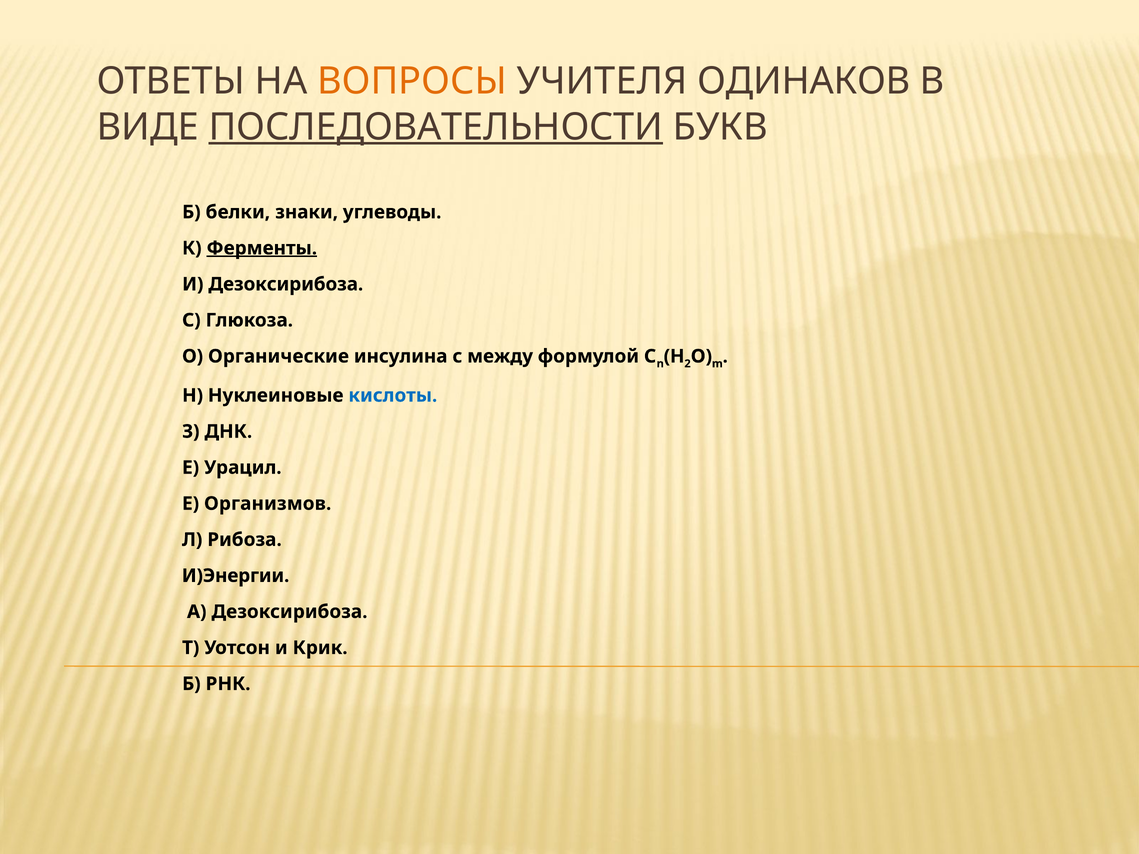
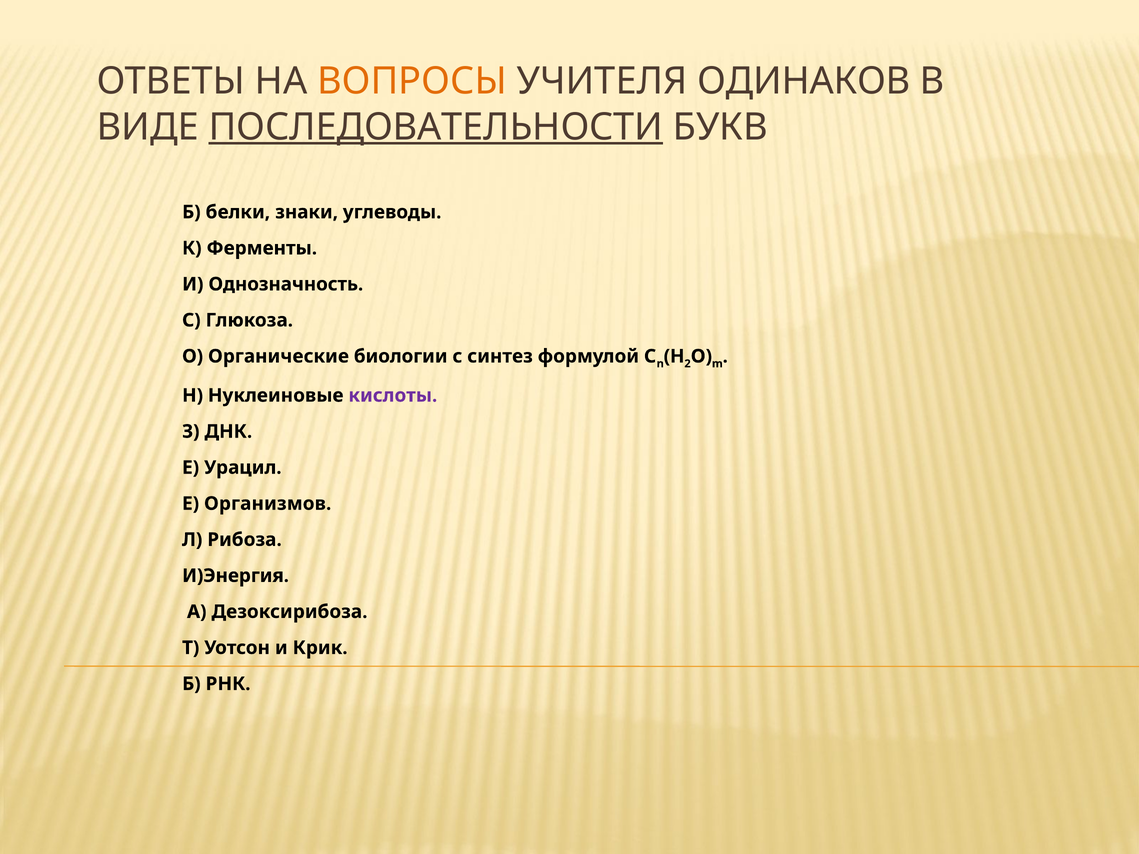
Ферменты underline: present -> none
И Дезоксирибоза: Дезоксирибоза -> Однозначность
инсулина: инсулина -> биологии
между: между -> синтез
кислоты colour: blue -> purple
И)Энергии: И)Энергии -> И)Энергия
